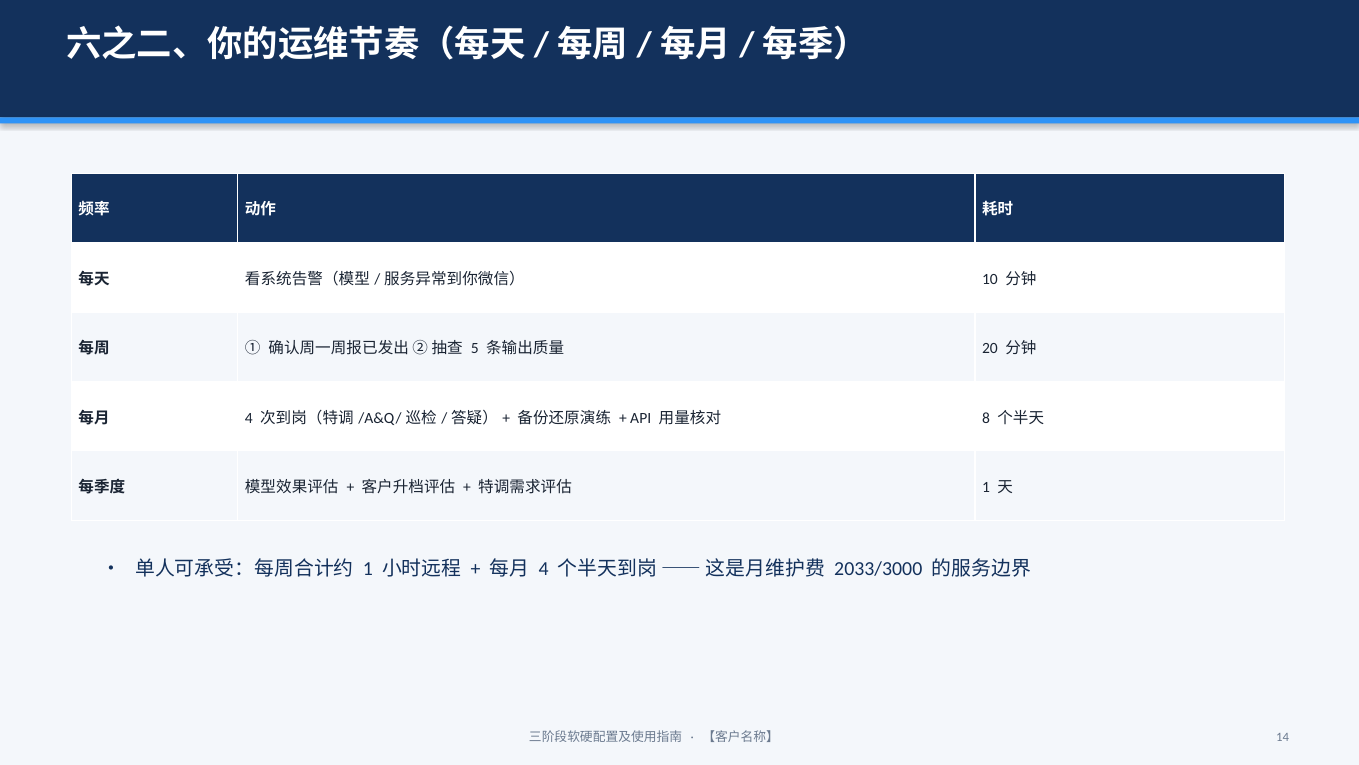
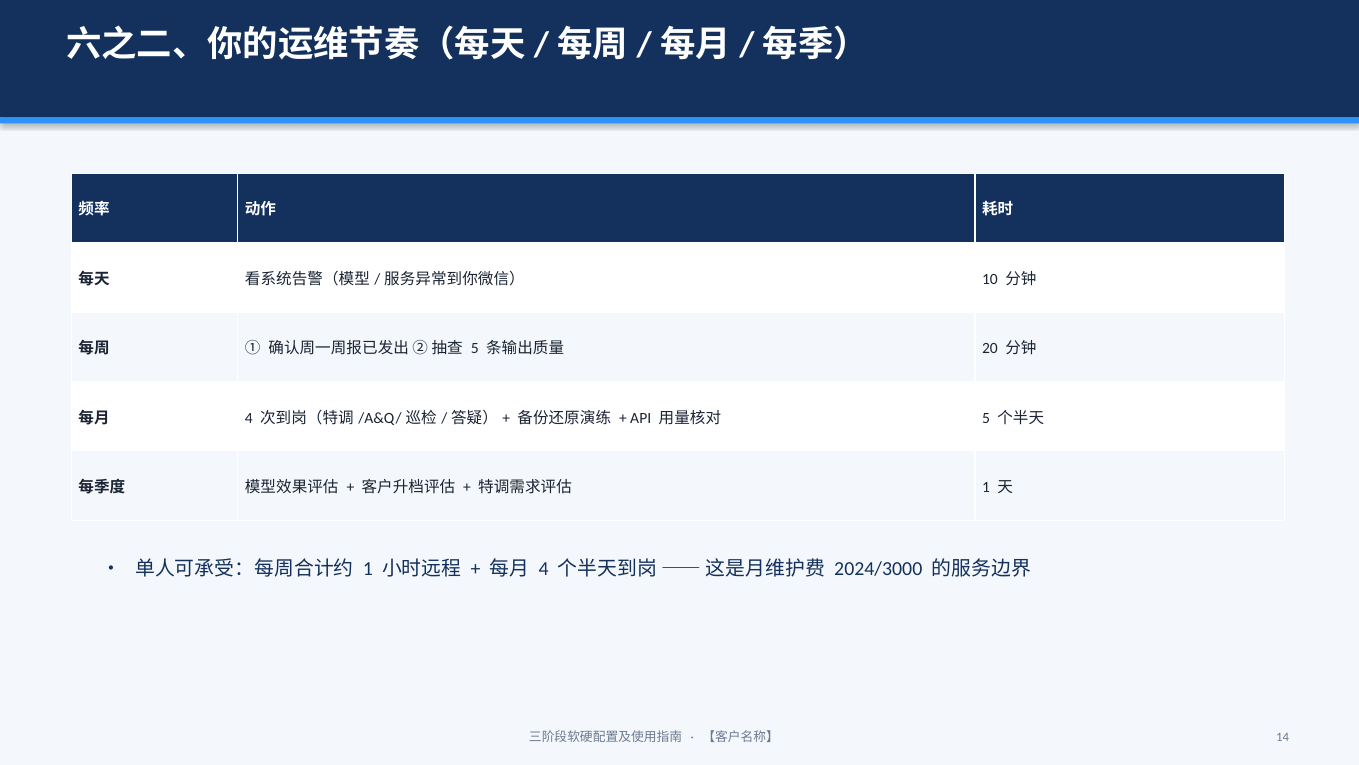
8 at (986, 418): 8 -> 5
2033/3000: 2033/3000 -> 2024/3000
